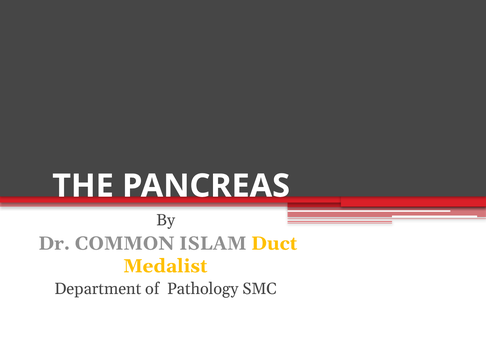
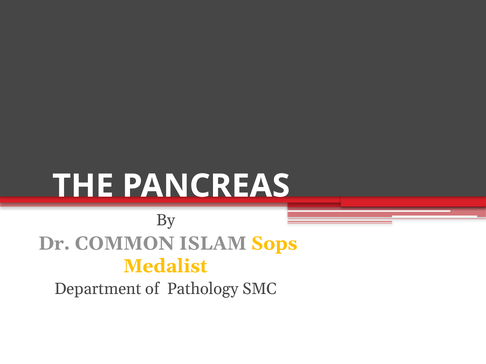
Duct: Duct -> Sops
